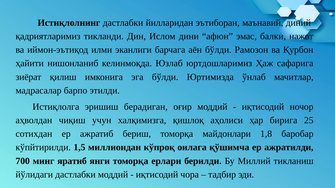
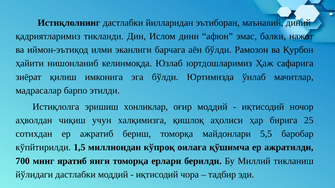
берадиган: берадиган -> хонликлар
1,8: 1,8 -> 5,5
